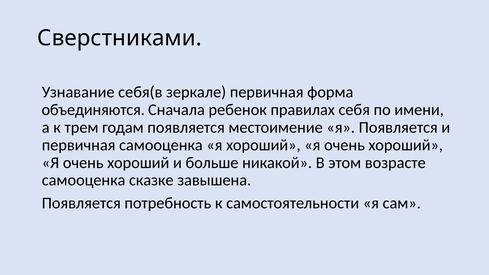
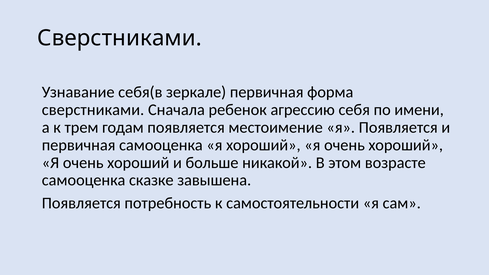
объединяются at (93, 110): объединяются -> сверстниками
правилах: правилах -> агрессию
